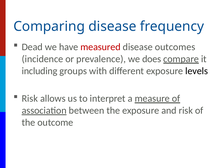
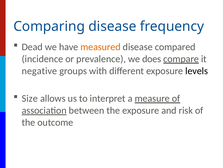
measured colour: red -> orange
outcomes: outcomes -> compared
including: including -> negative
Risk at (30, 98): Risk -> Size
